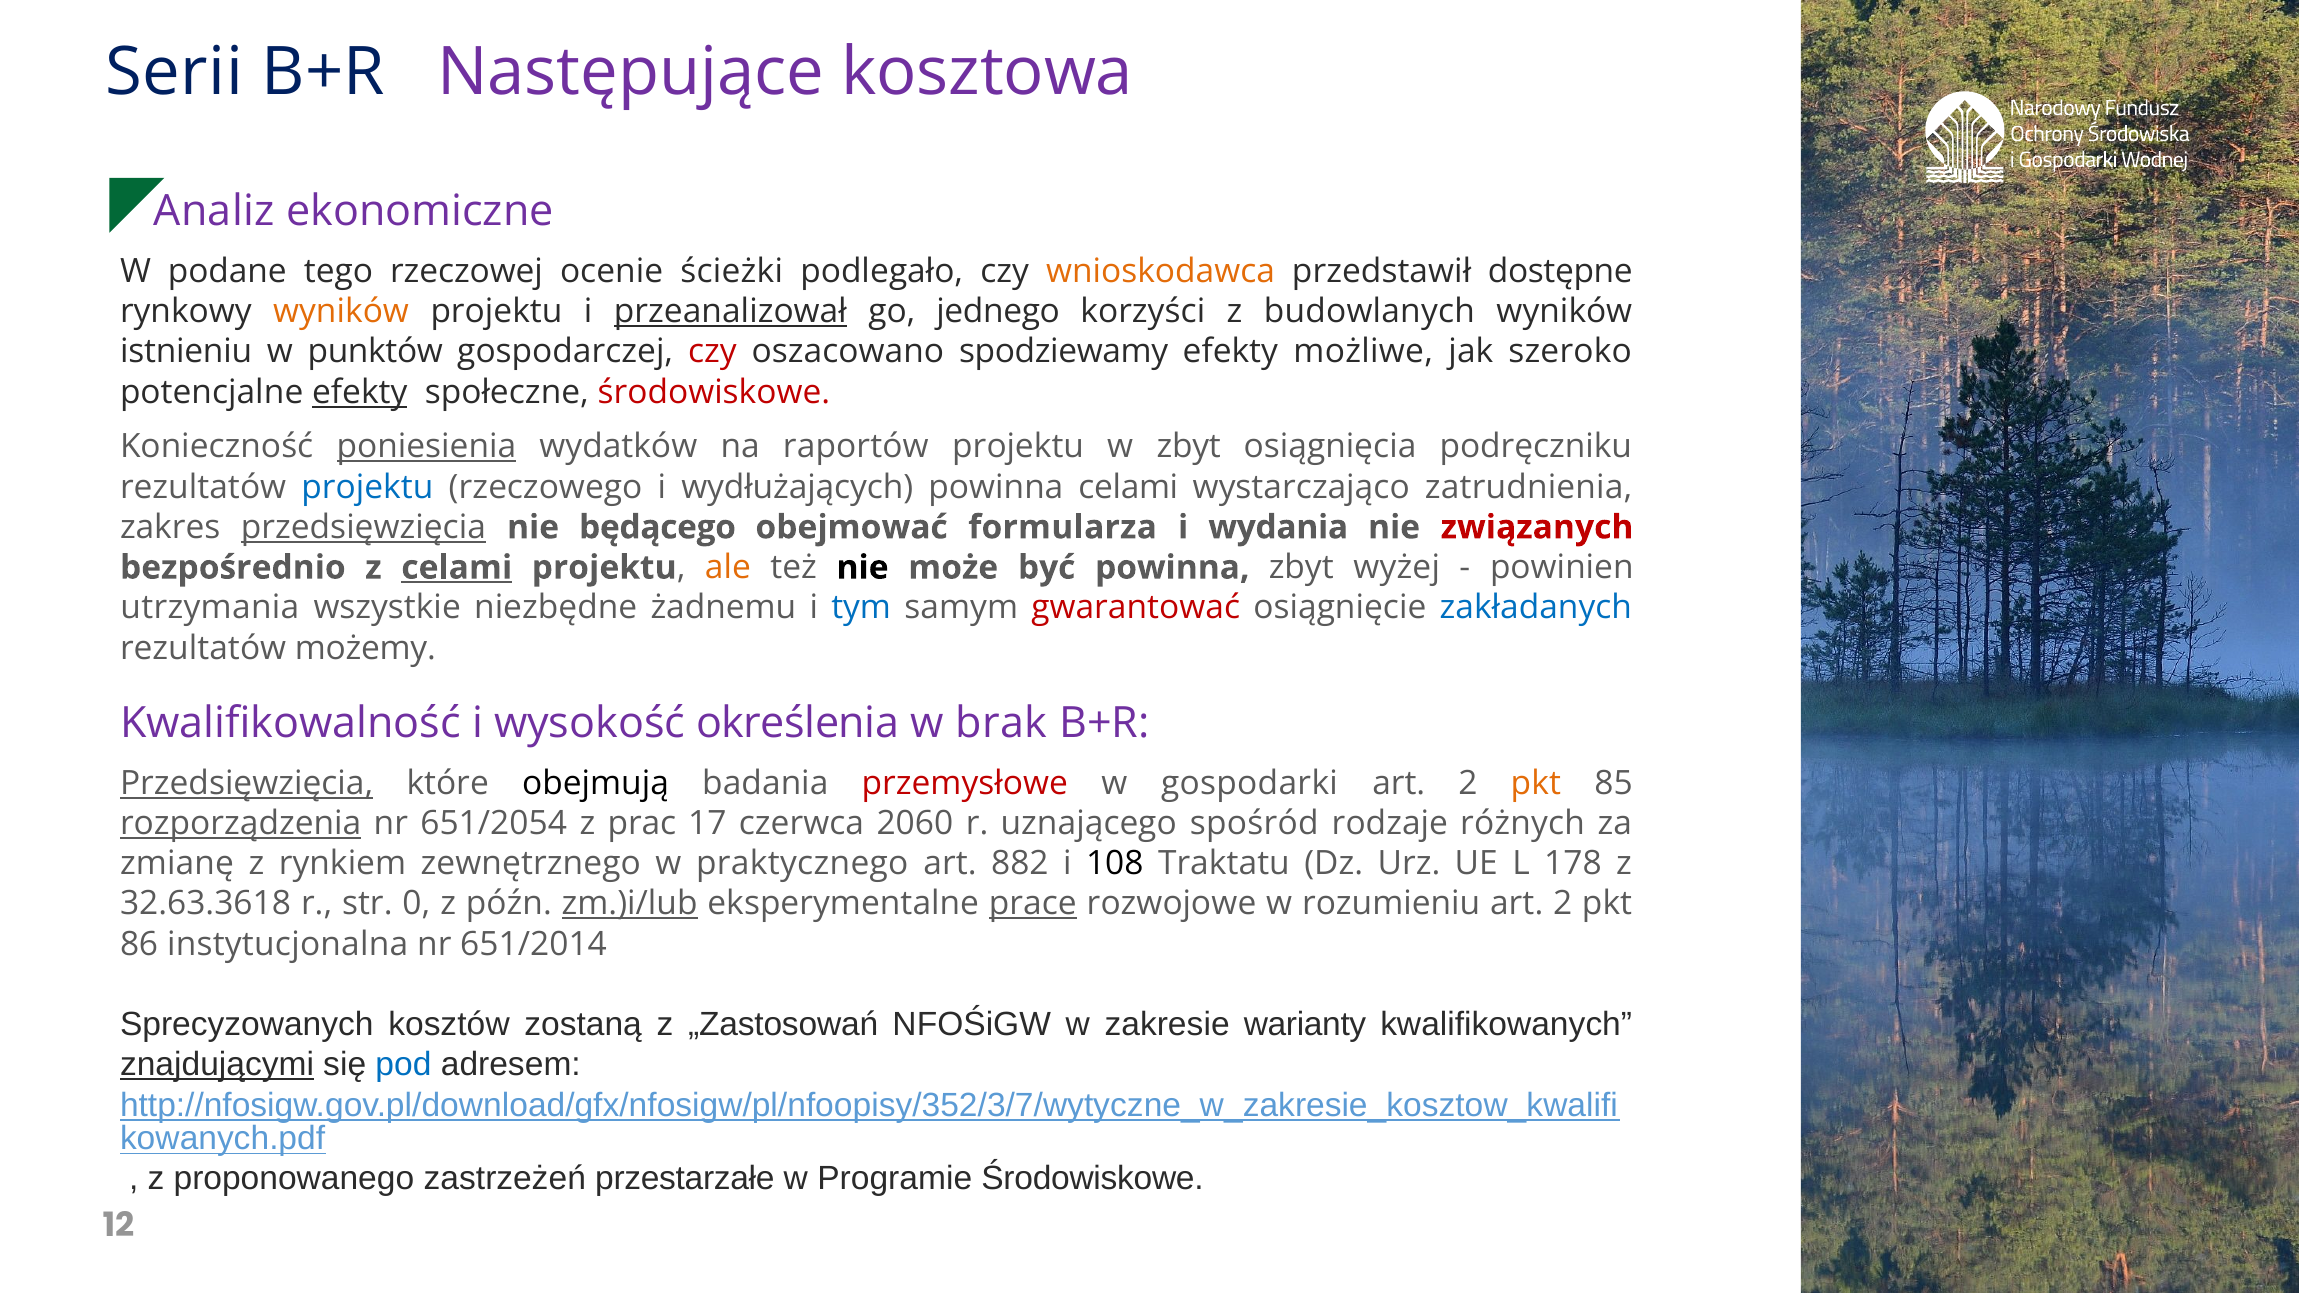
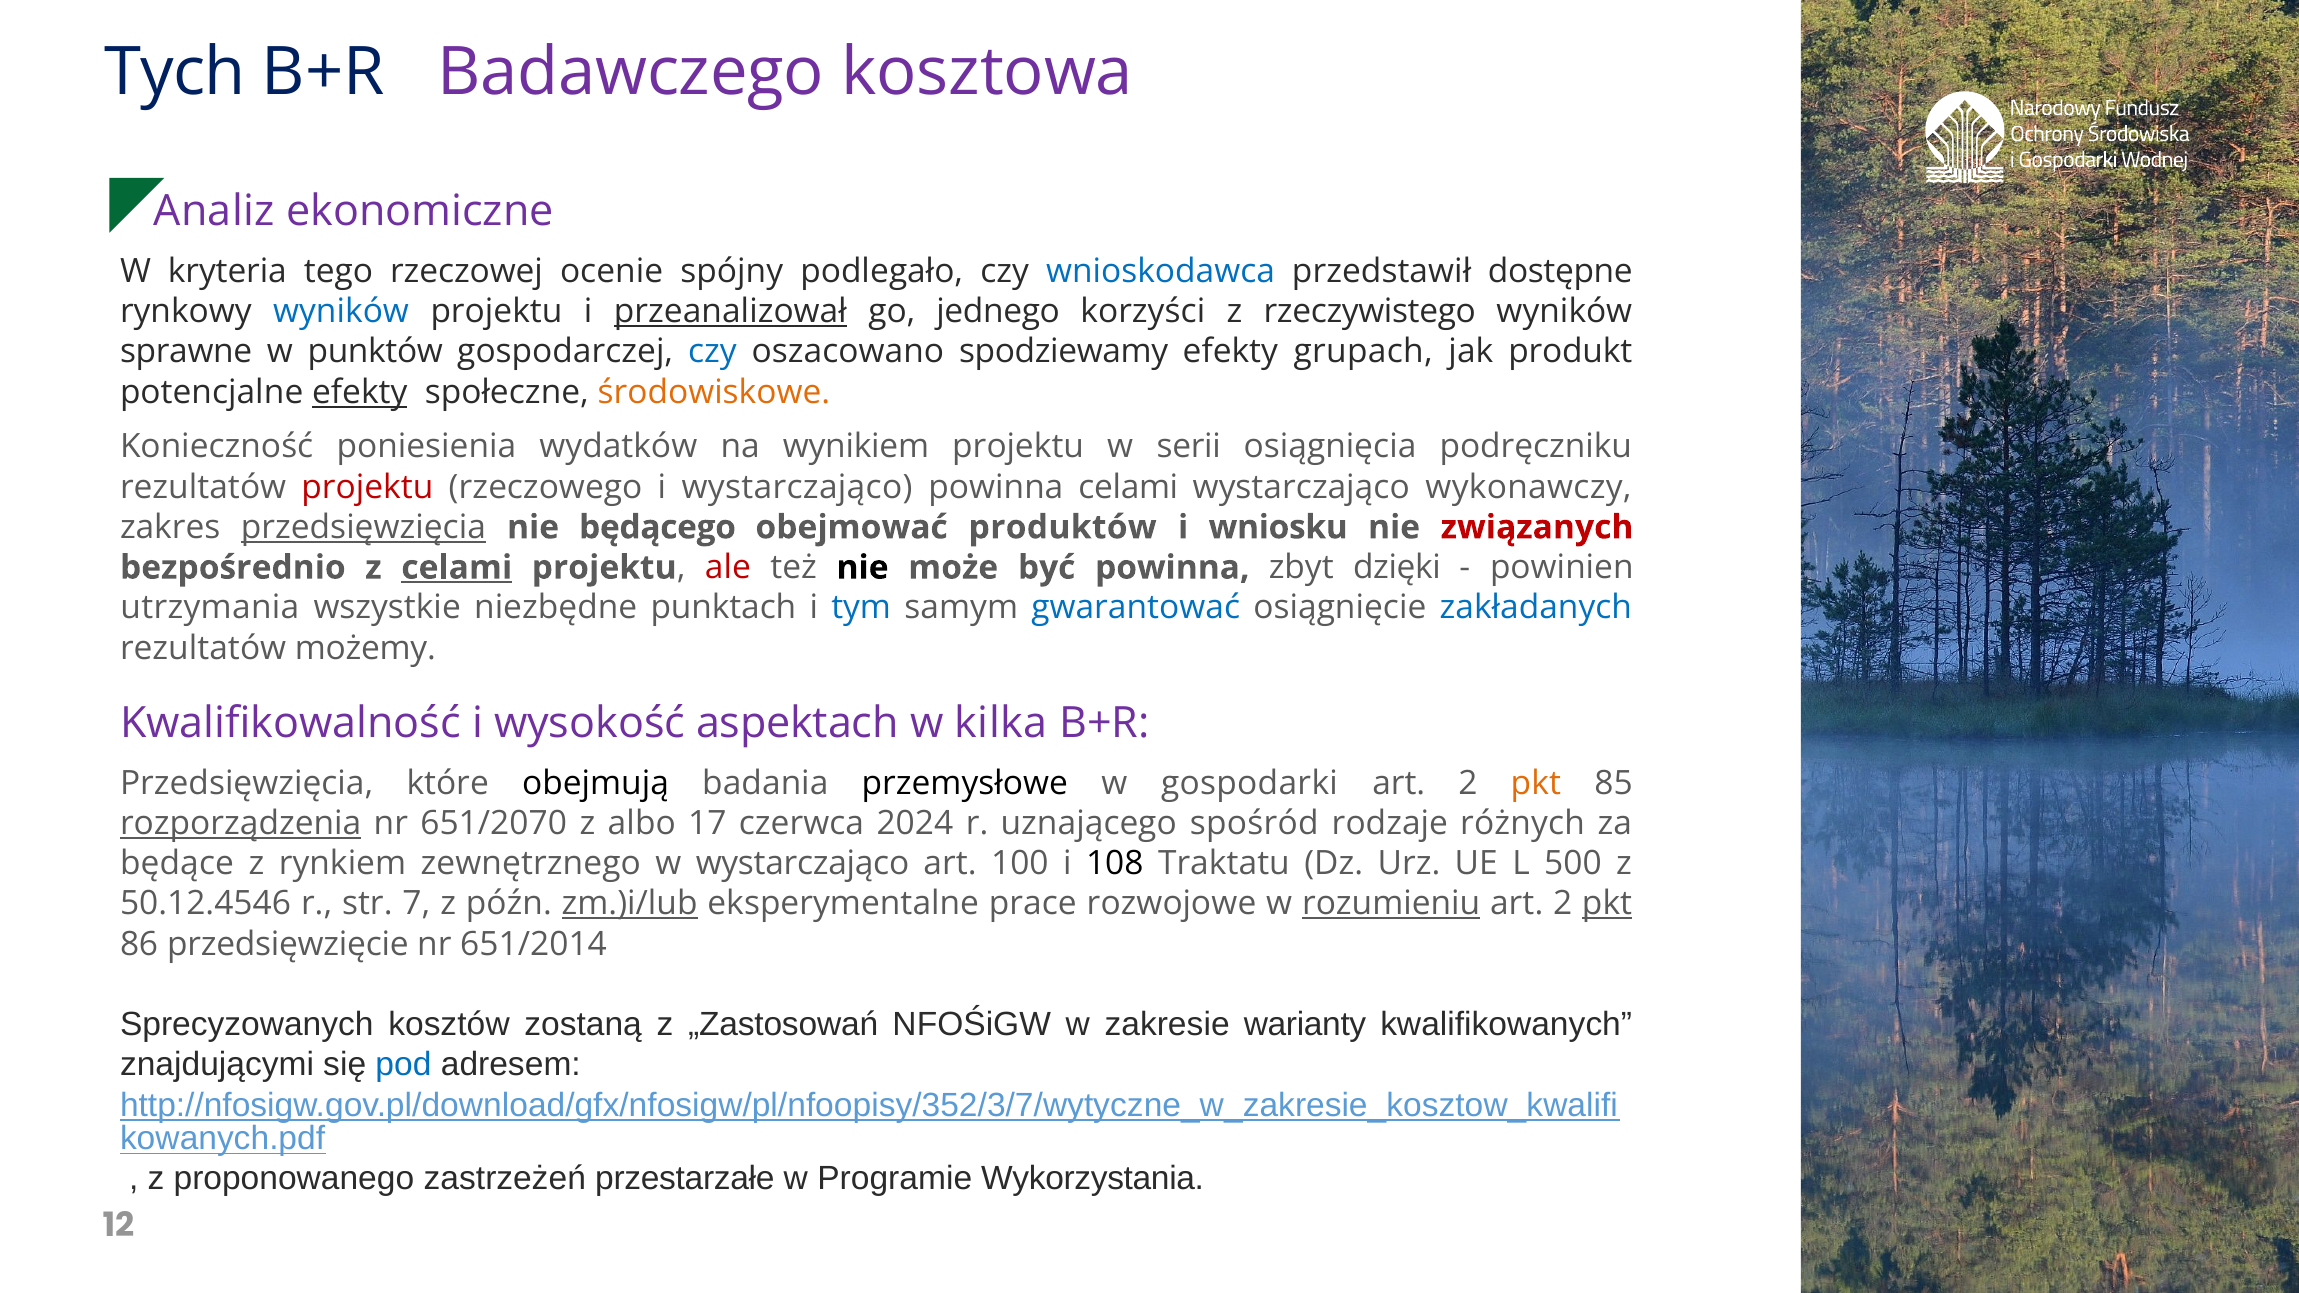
Serii: Serii -> Tych
Następujące: Następujące -> Badawczego
podane: podane -> kryteria
ścieżki: ścieżki -> spójny
wnioskodawca colour: orange -> blue
wyników at (341, 312) colour: orange -> blue
budowlanych: budowlanych -> rzeczywistego
istnieniu: istnieniu -> sprawne
czy at (712, 352) colour: red -> blue
możliwe: możliwe -> grupach
szeroko: szeroko -> produkt
środowiskowe at (714, 392) colour: red -> orange
poniesienia underline: present -> none
raportów: raportów -> wynikiem
w zbyt: zbyt -> serii
projektu at (367, 487) colour: blue -> red
i wydłużających: wydłużających -> wystarczająco
zatrudnienia: zatrudnienia -> wykonawczy
formularza: formularza -> produktów
wydania: wydania -> wniosku
ale colour: orange -> red
wyżej: wyżej -> dzięki
żadnemu: żadnemu -> punktach
gwarantować colour: red -> blue
określenia: określenia -> aspektach
brak: brak -> kilka
Przedsięwzięcia at (247, 783) underline: present -> none
przemysłowe colour: red -> black
651/2054: 651/2054 -> 651/2070
prac: prac -> albo
2060: 2060 -> 2024
zmianę: zmianę -> będące
w praktycznego: praktycznego -> wystarczająco
882: 882 -> 100
178: 178 -> 500
32.63.3618: 32.63.3618 -> 50.12.4546
0: 0 -> 7
prace underline: present -> none
rozumieniu underline: none -> present
pkt at (1607, 904) underline: none -> present
instytucjonalna: instytucjonalna -> przedsięwzięcie
znajdującymi underline: present -> none
Programie Środowiskowe: Środowiskowe -> Wykorzystania
